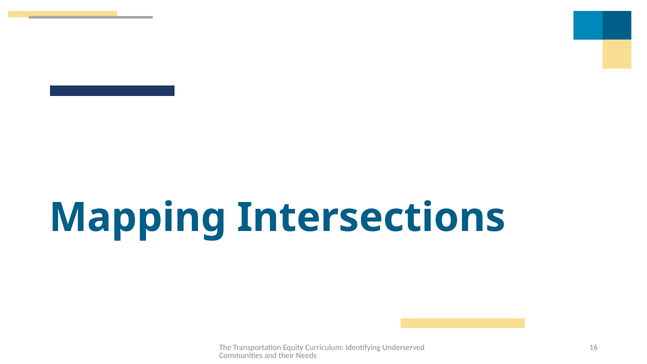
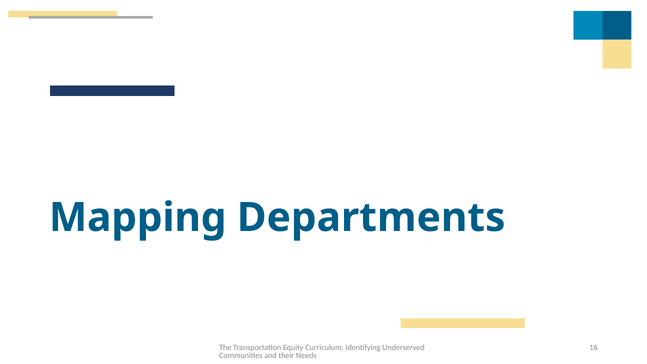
Intersections: Intersections -> Departments
